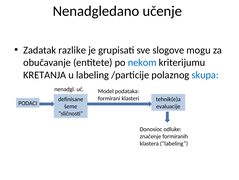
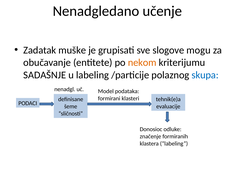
razlike: razlike -> muške
nekom colour: blue -> orange
KRETANJA: KRETANJA -> SADAŠNJE
